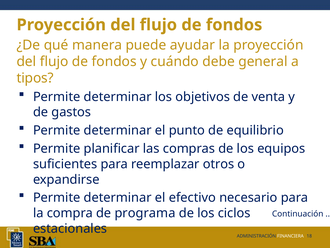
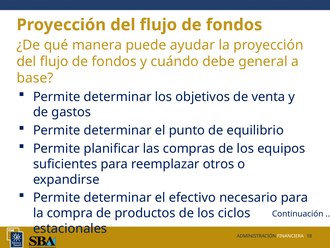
tipos: tipos -> base
programa: programa -> productos
